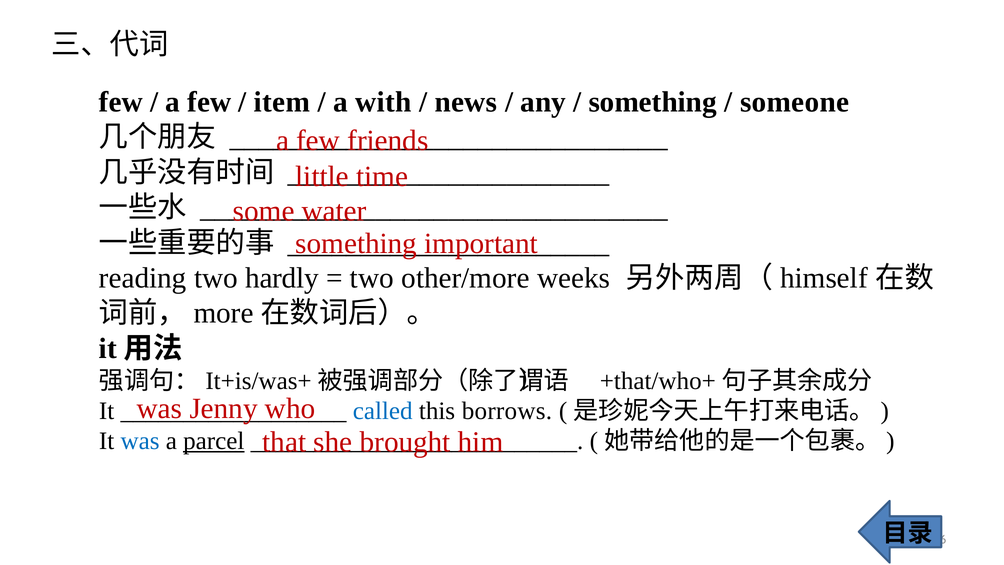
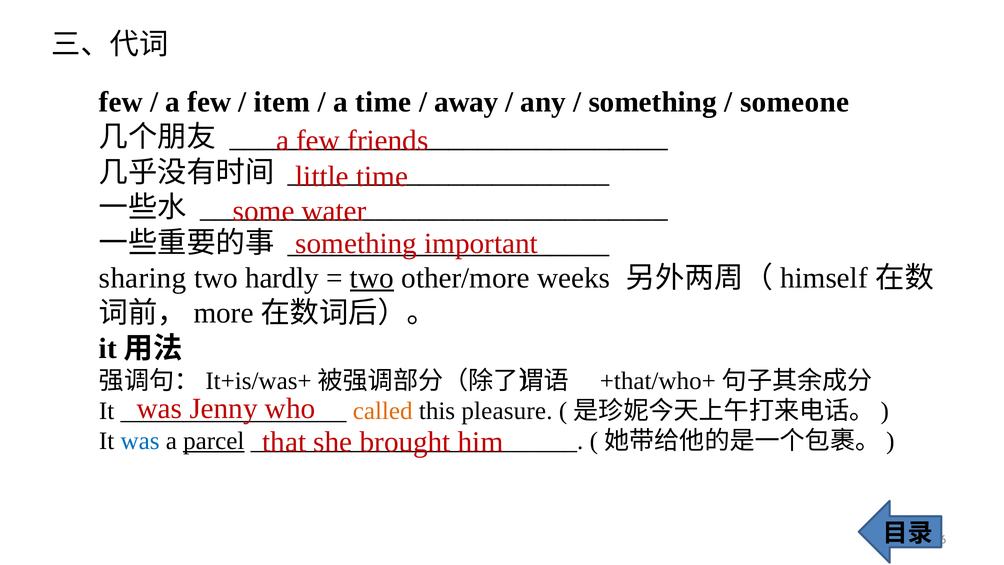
a with: with -> time
news: news -> away
reading: reading -> sharing
two at (372, 278) underline: none -> present
called colour: blue -> orange
borrows: borrows -> pleasure
